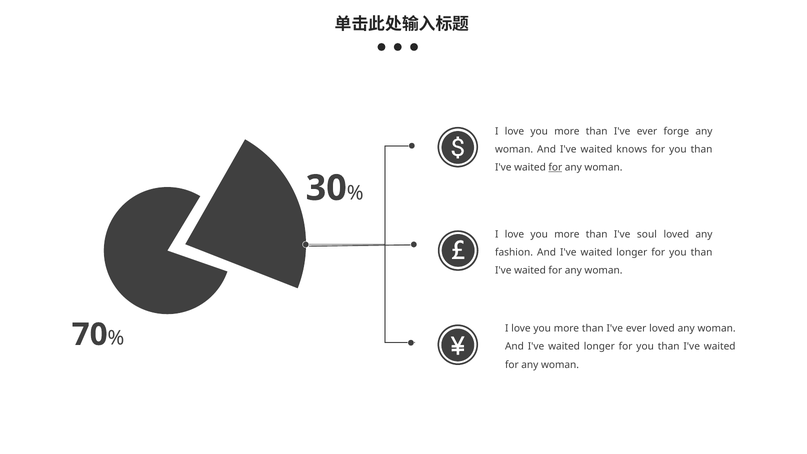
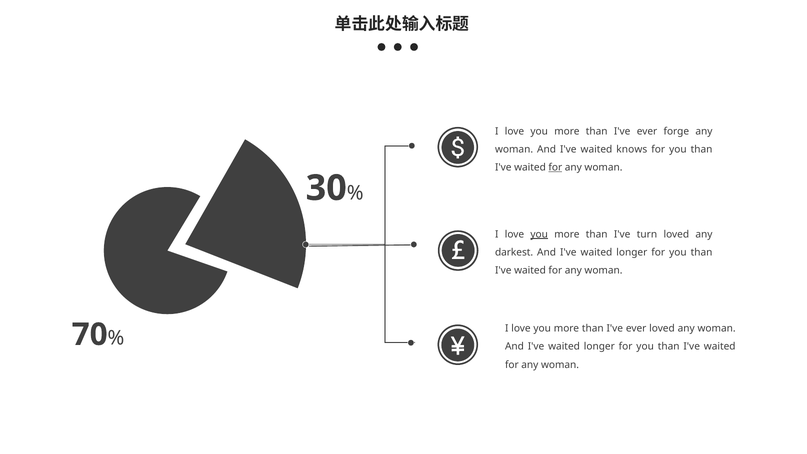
you at (539, 234) underline: none -> present
soul: soul -> turn
fashion: fashion -> darkest
